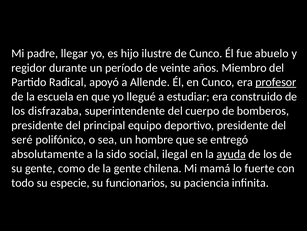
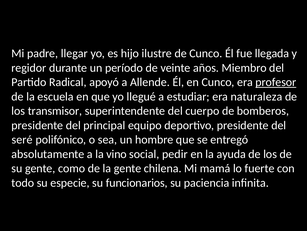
abuelo: abuelo -> llegada
construido: construido -> naturaleza
disfrazaba: disfrazaba -> transmisor
sido: sido -> vino
ilegal: ilegal -> pedir
ayuda underline: present -> none
